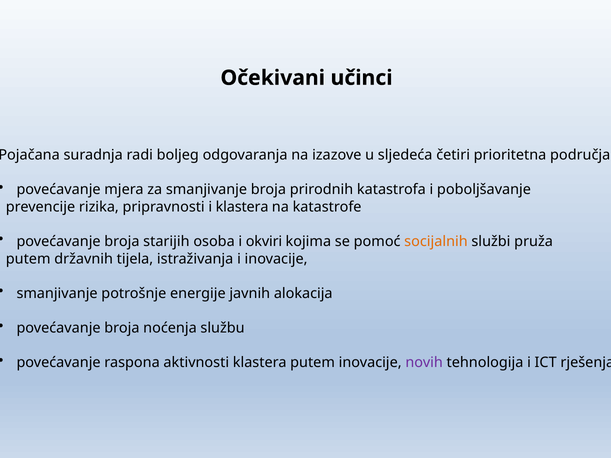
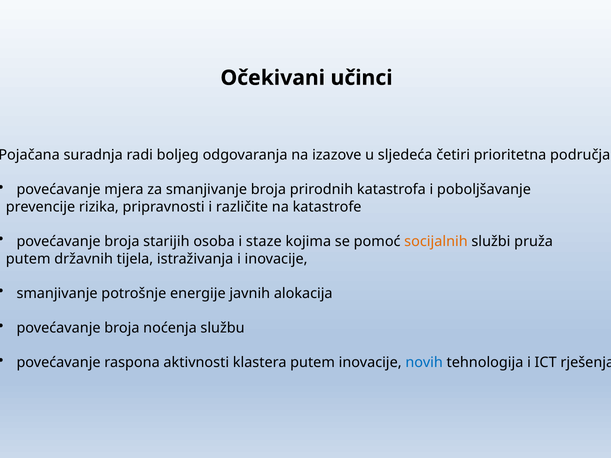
i klastera: klastera -> različite
okviri: okviri -> staze
novih colour: purple -> blue
